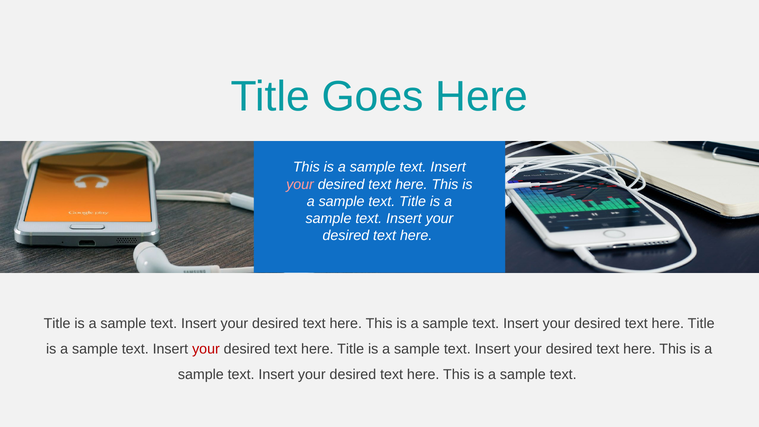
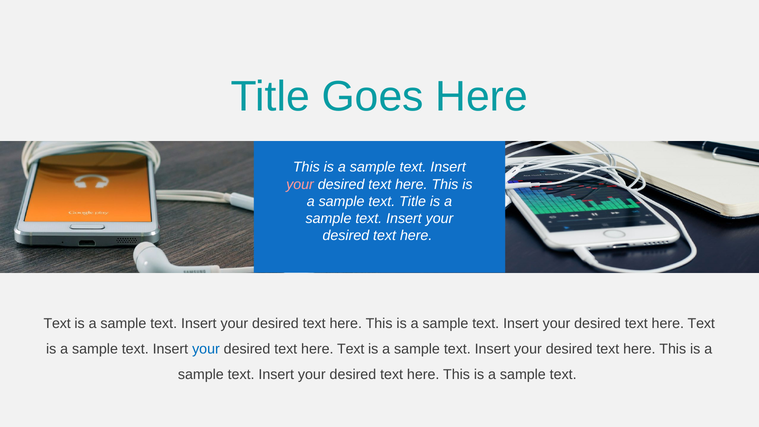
Title at (57, 323): Title -> Text
Title at (701, 323): Title -> Text
your at (206, 349) colour: red -> blue
Title at (351, 349): Title -> Text
